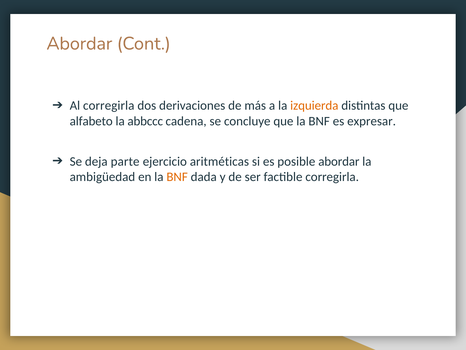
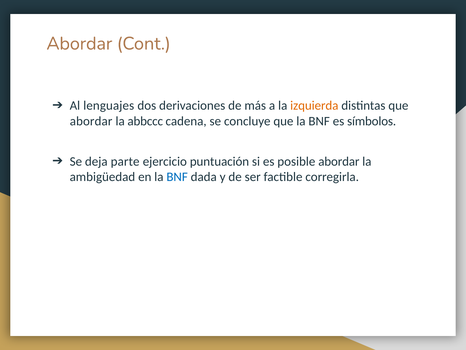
Al corregirla: corregirla -> lenguajes
alfabeto at (91, 121): alfabeto -> abordar
expresar: expresar -> símbolos
aritméticas: aritméticas -> puntuación
BNF at (177, 177) colour: orange -> blue
